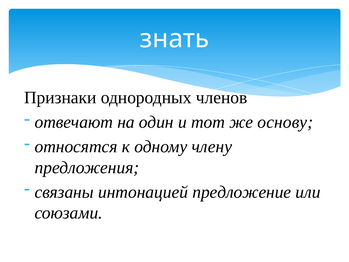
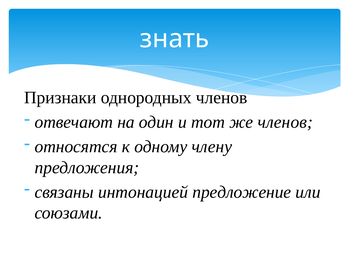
же основу: основу -> членов
